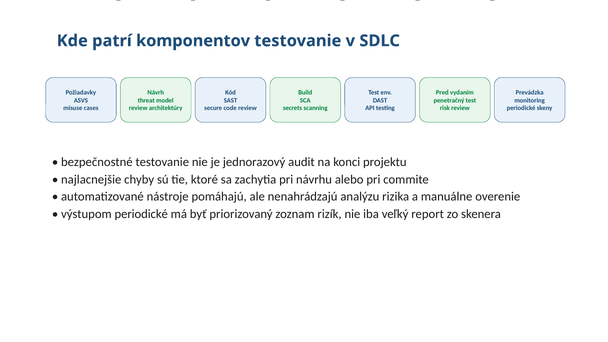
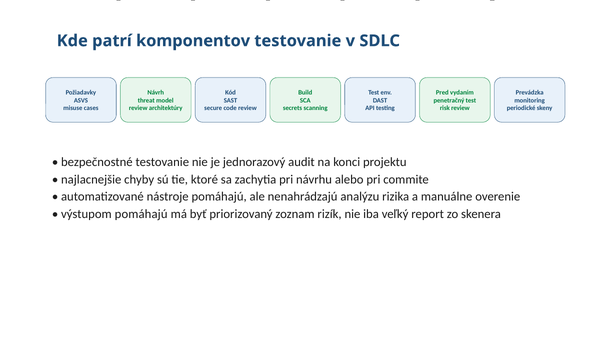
výstupom periodické: periodické -> pomáhajú
